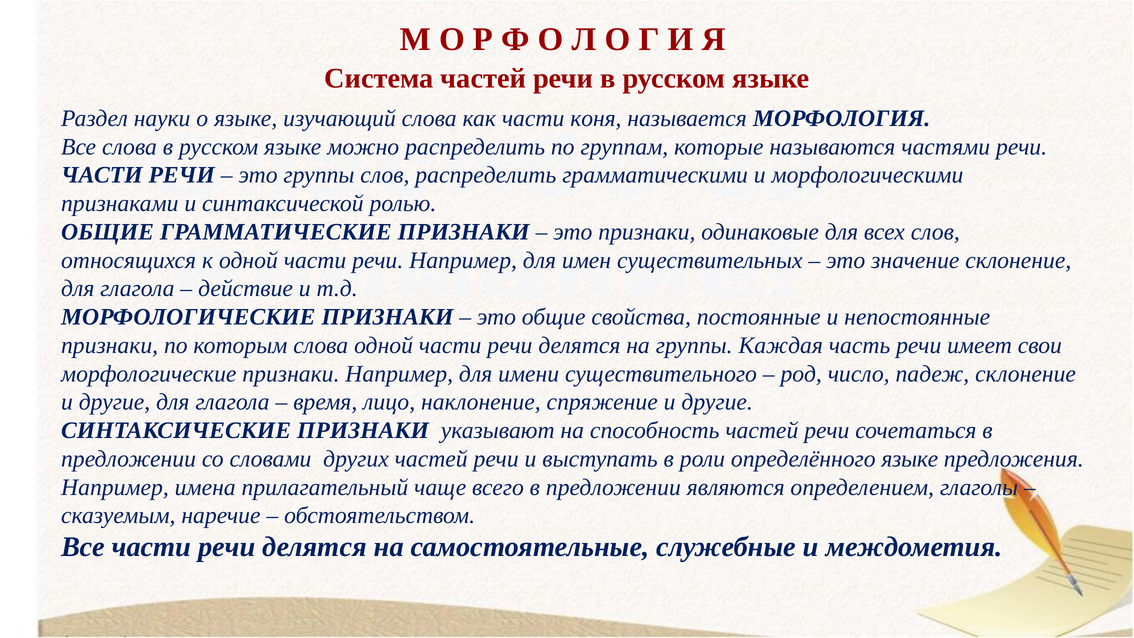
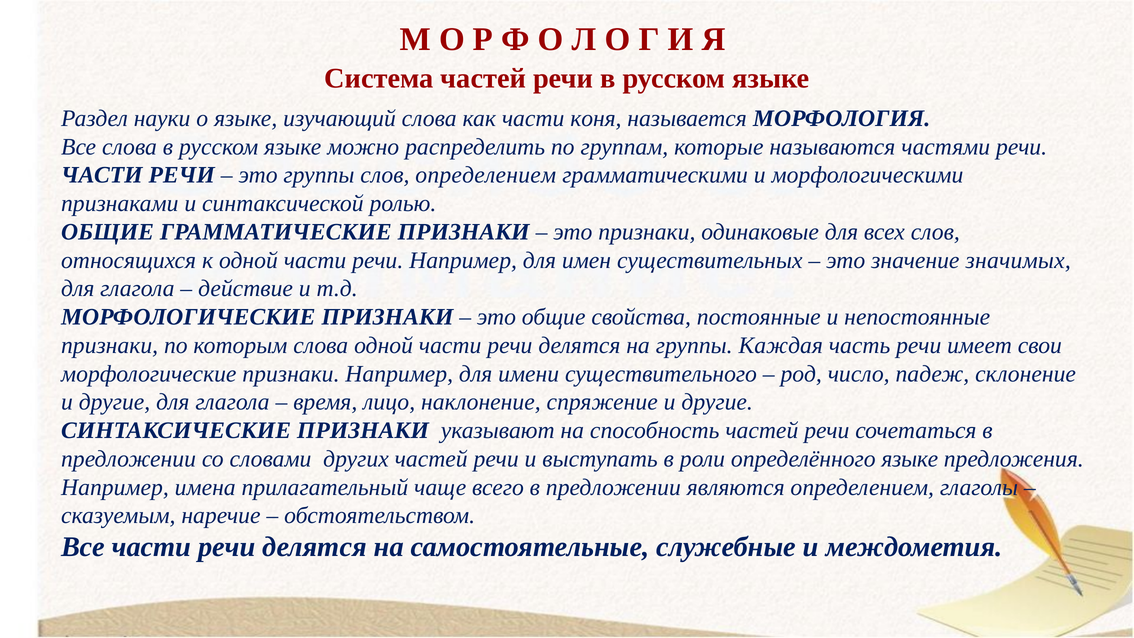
слов распределить: распределить -> определением
значение склонение: склонение -> значимых
